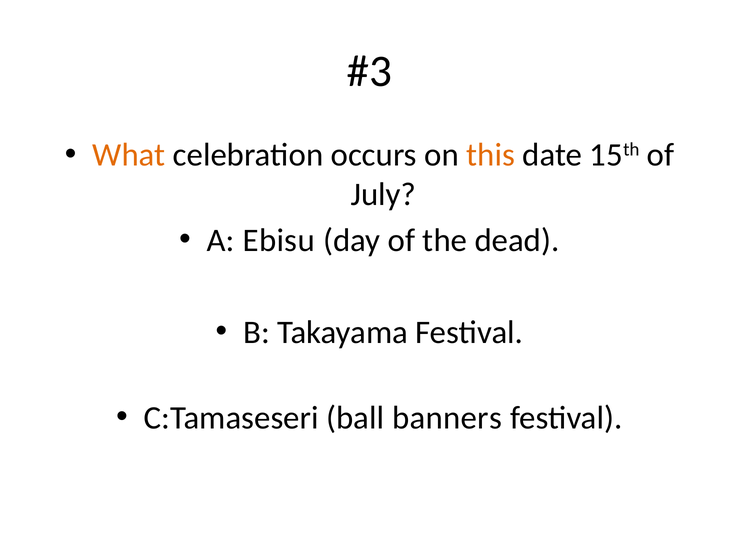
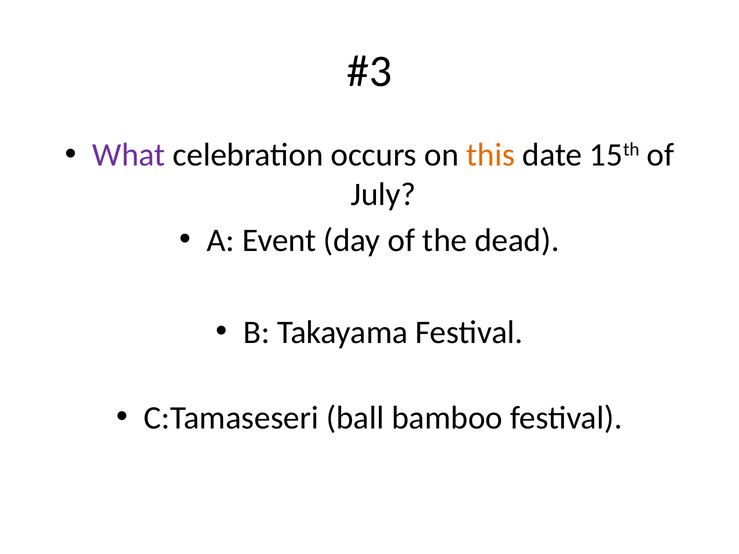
What colour: orange -> purple
Ebisu: Ebisu -> Event
banners: banners -> bamboo
